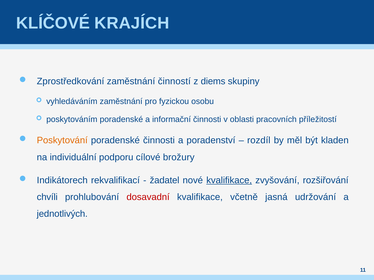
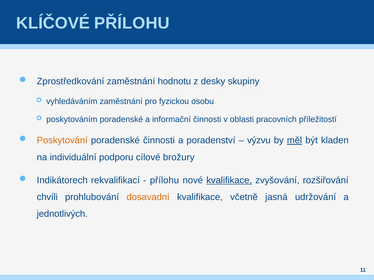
KLÍČOVÉ KRAJÍCH: KRAJÍCH -> PŘÍLOHU
činností: činností -> hodnotu
diems: diems -> desky
rozdíl: rozdíl -> výzvu
měl underline: none -> present
žadatel at (165, 181): žadatel -> přílohu
dosavadní colour: red -> orange
